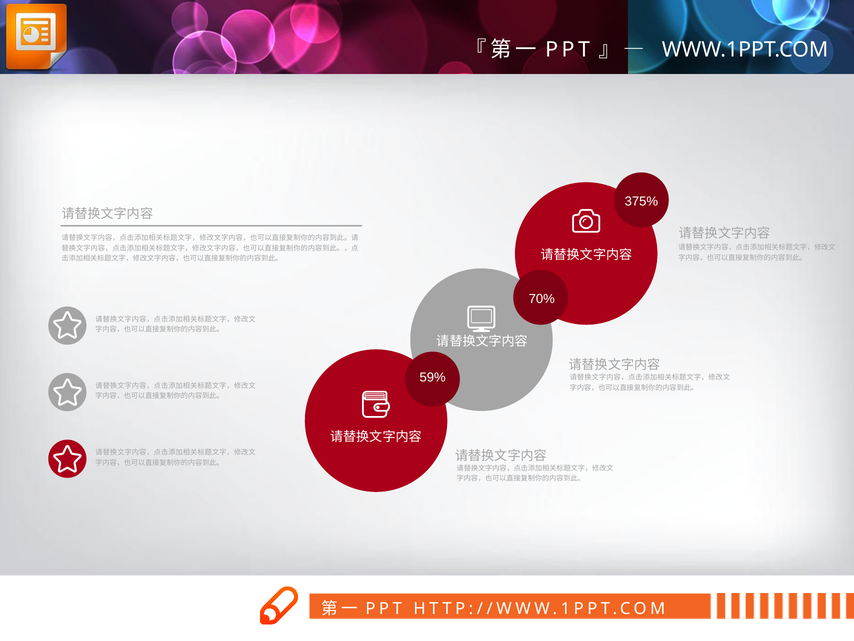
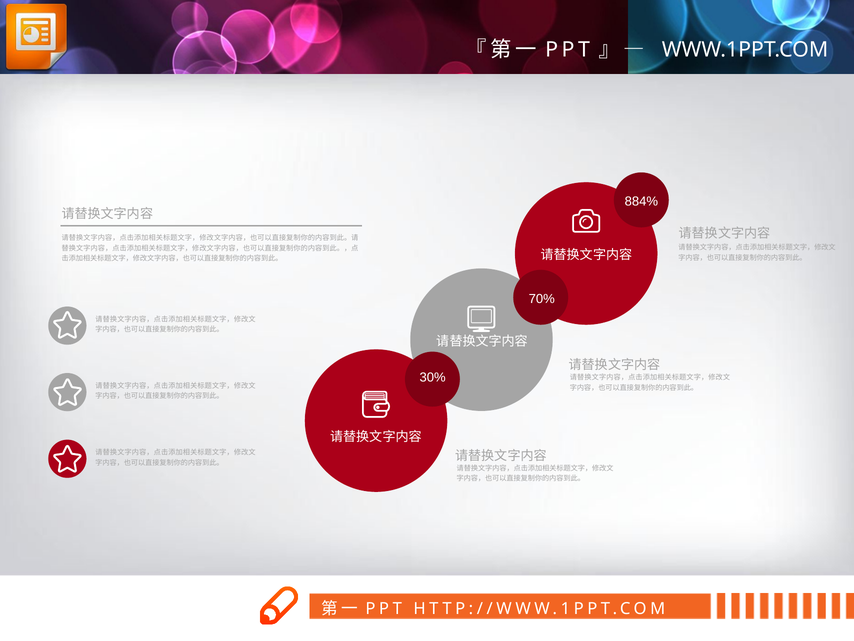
375%: 375% -> 884%
59%: 59% -> 30%
